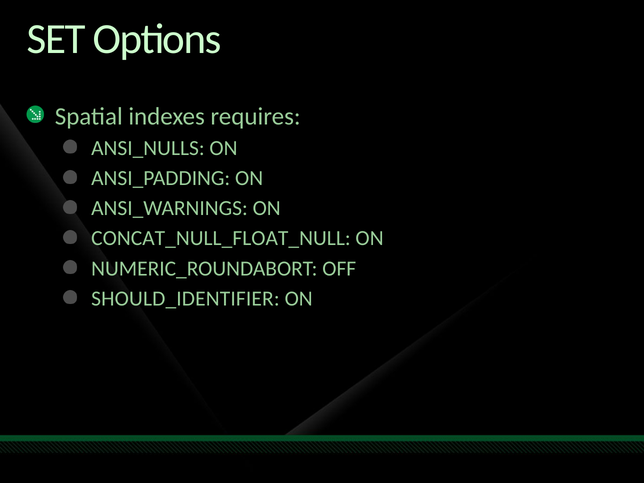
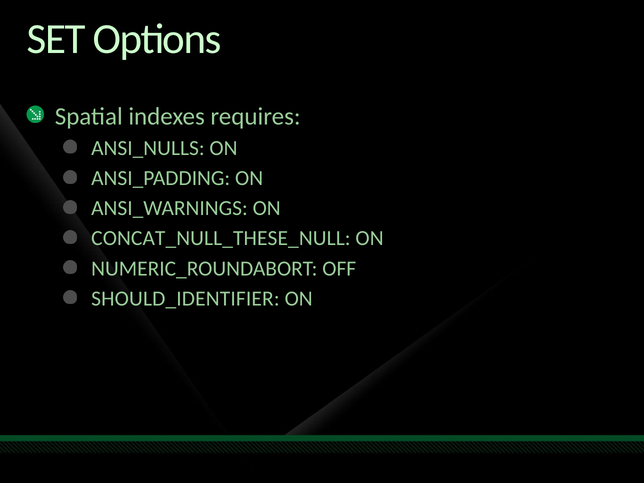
CONCAT_NULL_FLOAT_NULL: CONCAT_NULL_FLOAT_NULL -> CONCAT_NULL_THESE_NULL
